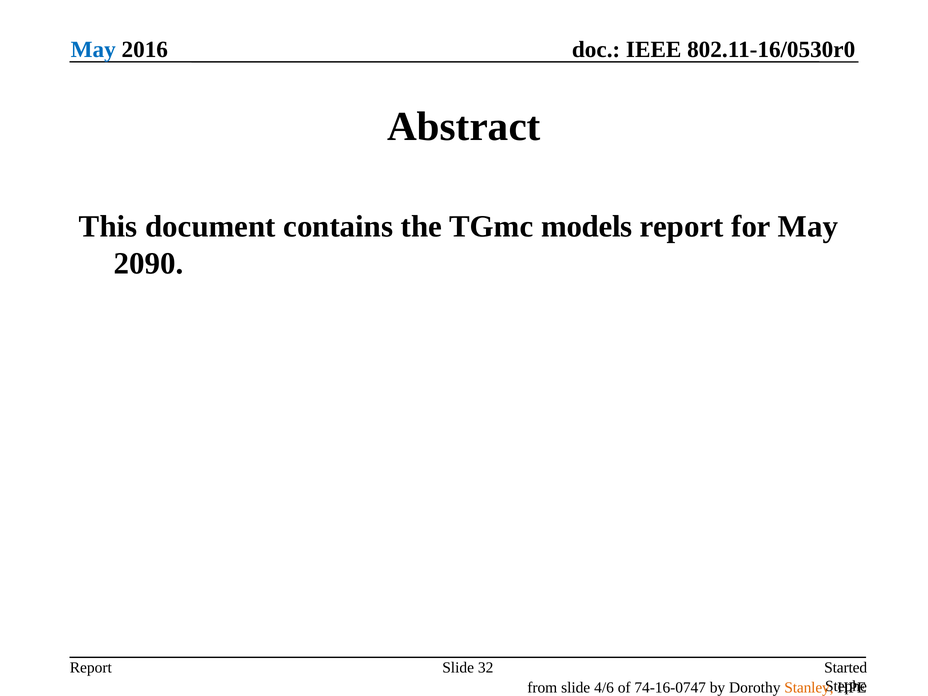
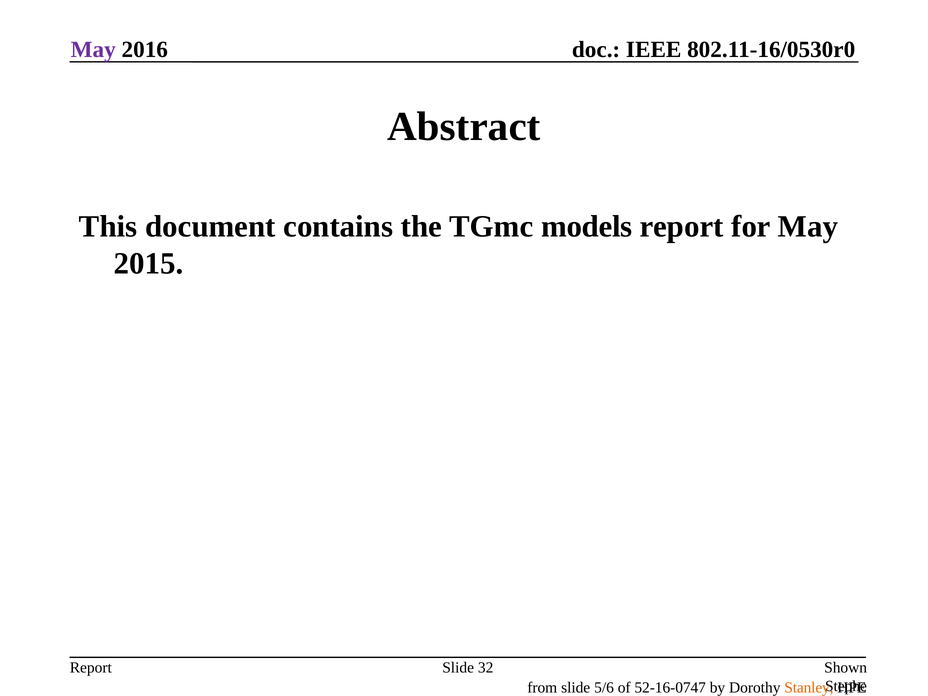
May at (93, 50) colour: blue -> purple
2090: 2090 -> 2015
Started: Started -> Shown
4/6: 4/6 -> 5/6
74-16-0747: 74-16-0747 -> 52-16-0747
